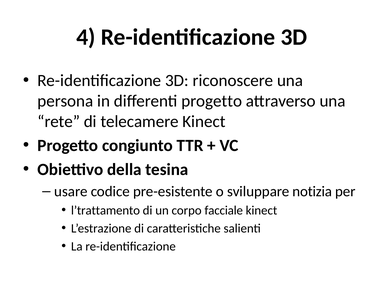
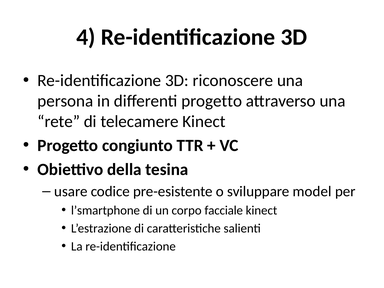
notizia: notizia -> model
l’trattamento: l’trattamento -> l’smartphone
